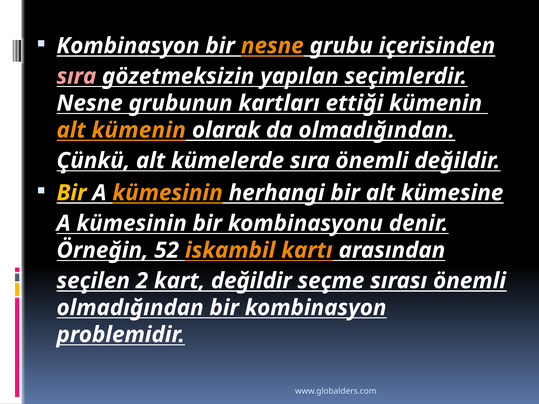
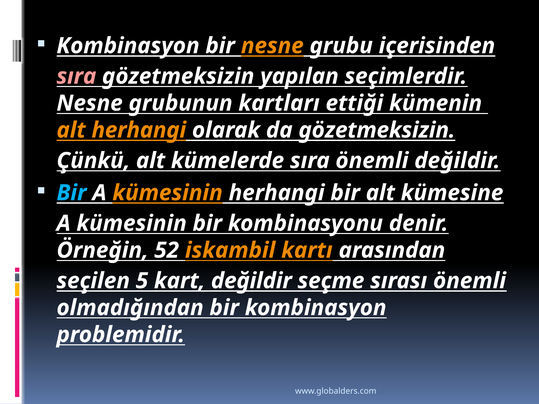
alt kümenin: kümenin -> herhangi
da olmadığından: olmadığından -> gözetmeksizin
Bir at (72, 193) colour: yellow -> light blue
2: 2 -> 5
